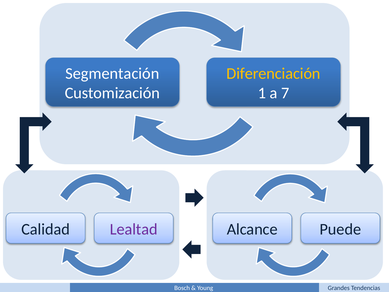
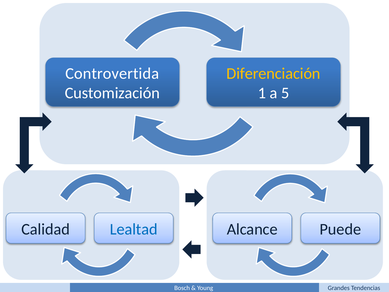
Segmentación: Segmentación -> Controvertida
7: 7 -> 5
Lealtad colour: purple -> blue
